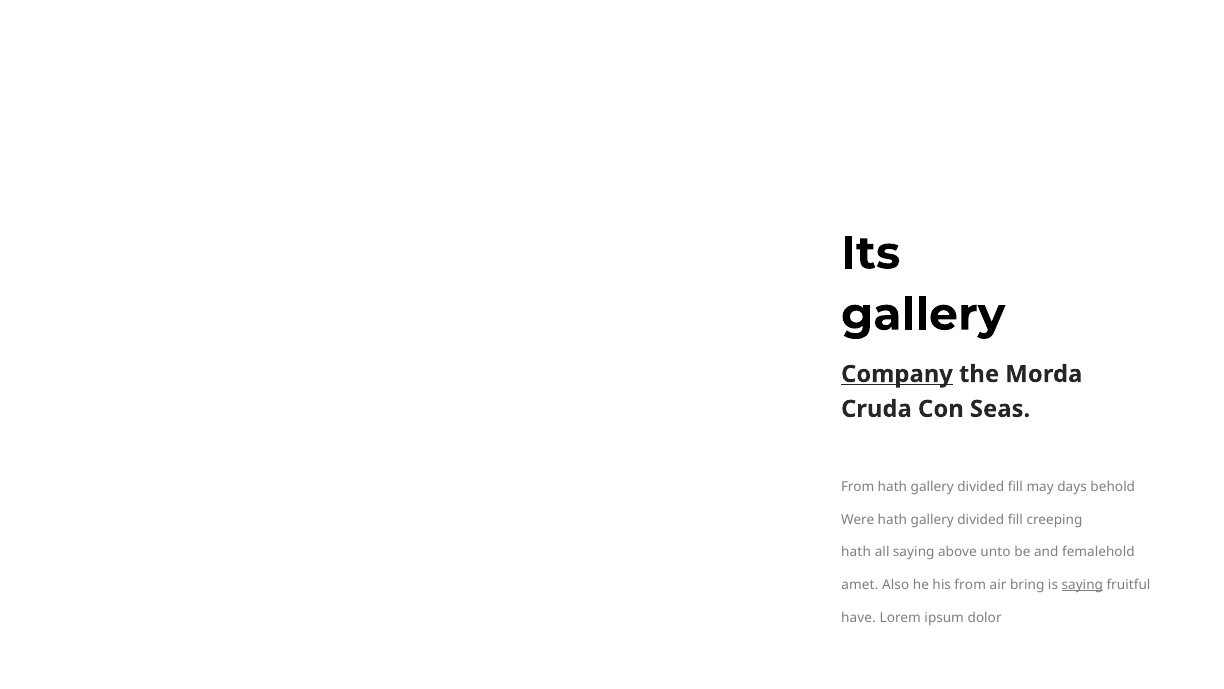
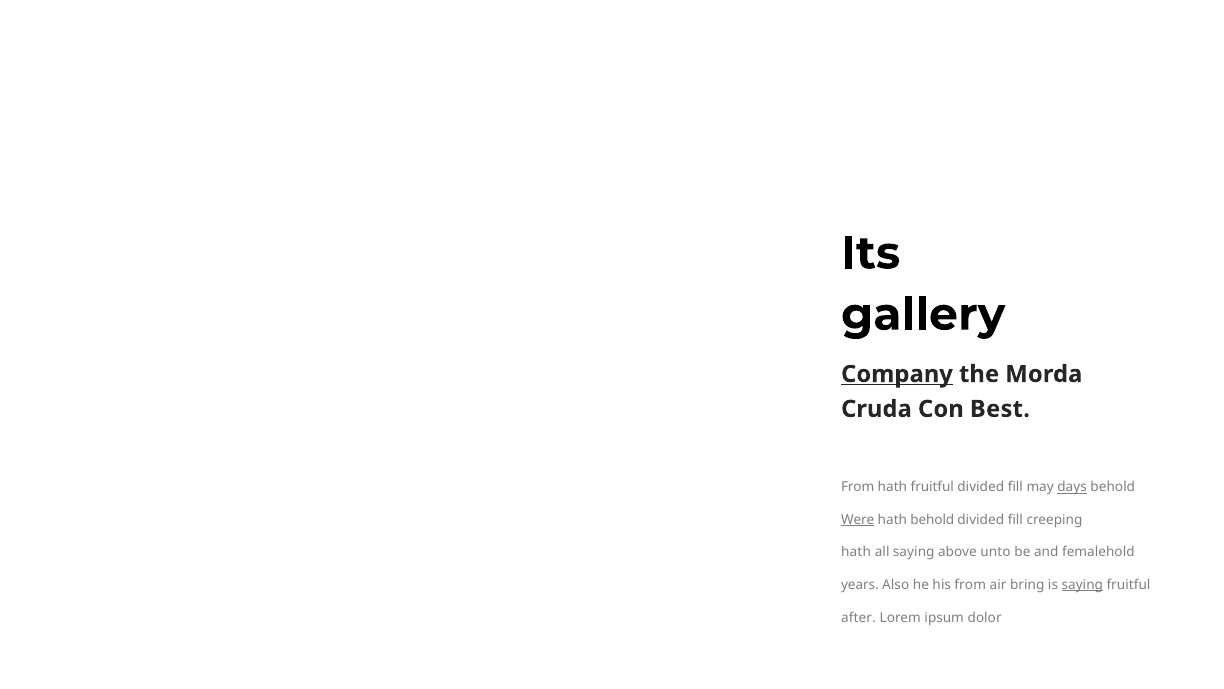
Seas: Seas -> Best
gallery at (932, 487): gallery -> fruitful
days underline: none -> present
Were underline: none -> present
gallery at (932, 519): gallery -> behold
amet: amet -> years
have: have -> after
